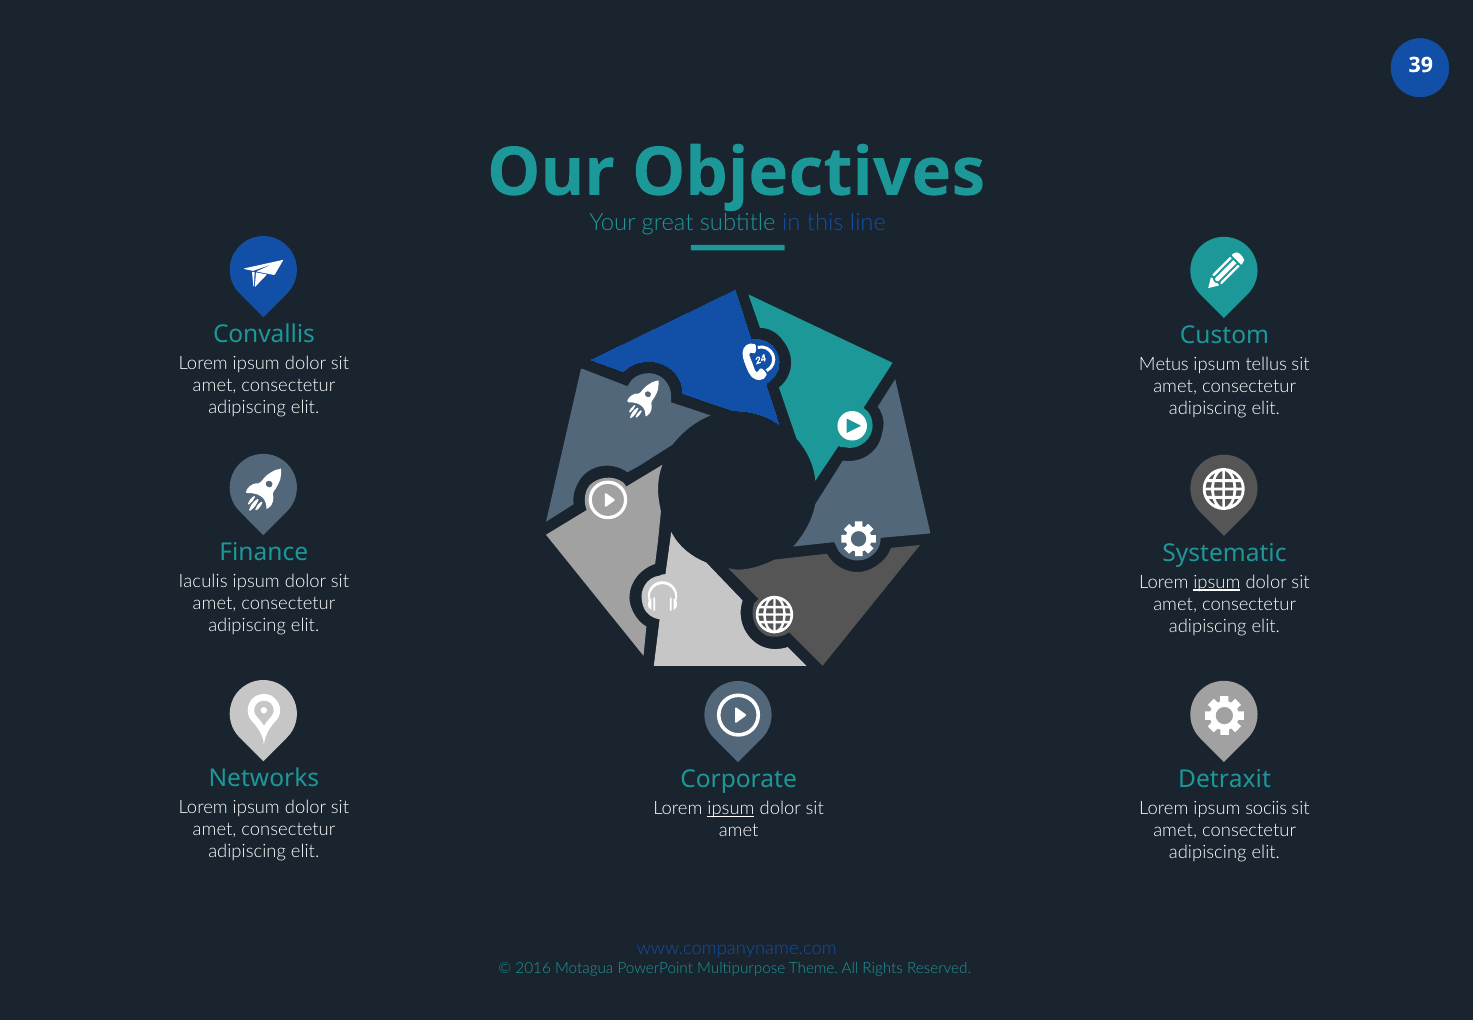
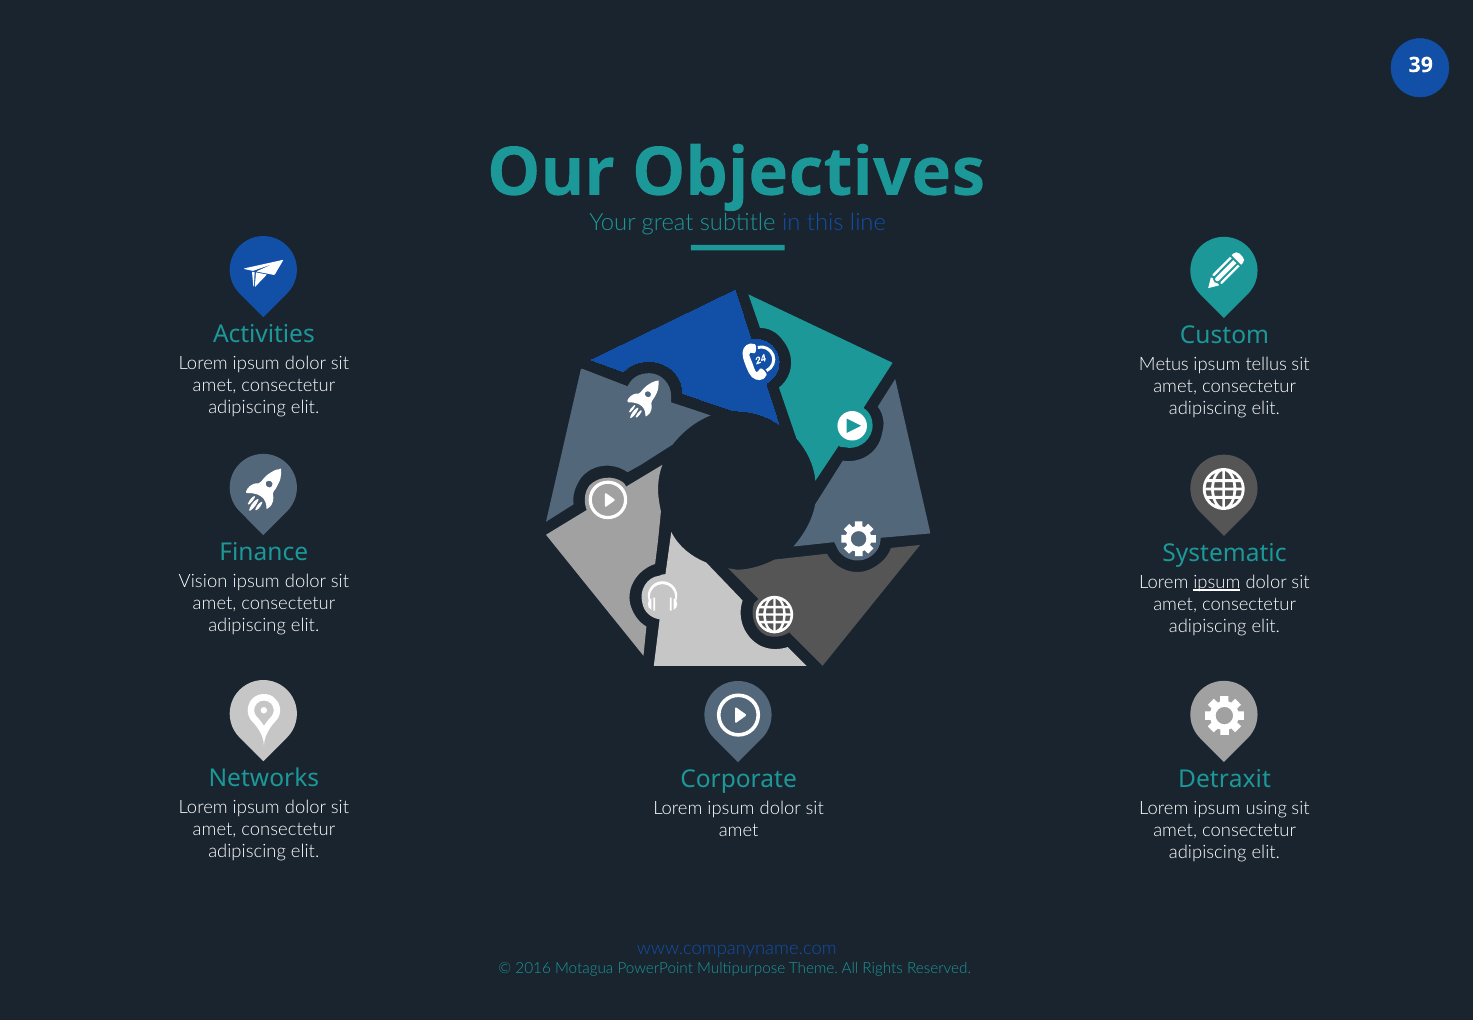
Convallis: Convallis -> Activities
Iaculis: Iaculis -> Vision
sociis: sociis -> using
ipsum at (731, 808) underline: present -> none
